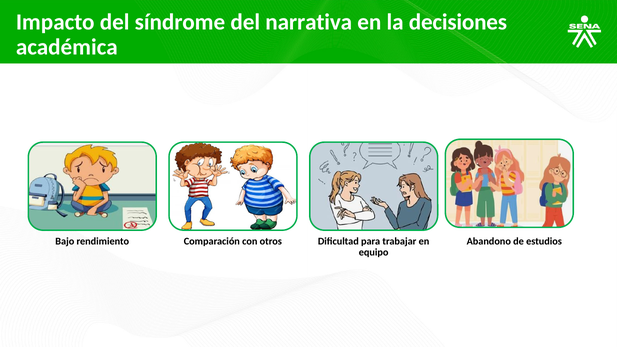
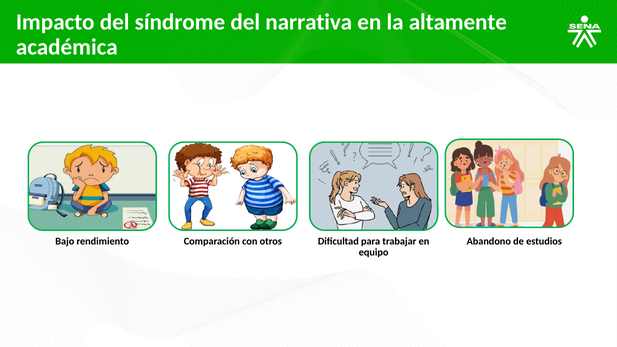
decisiones: decisiones -> altamente
